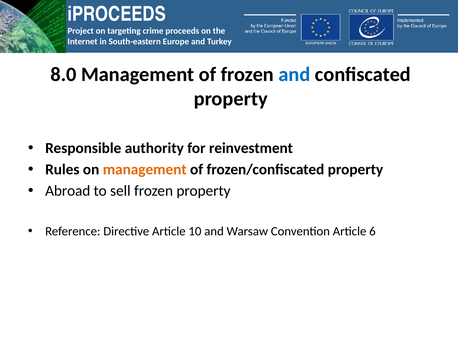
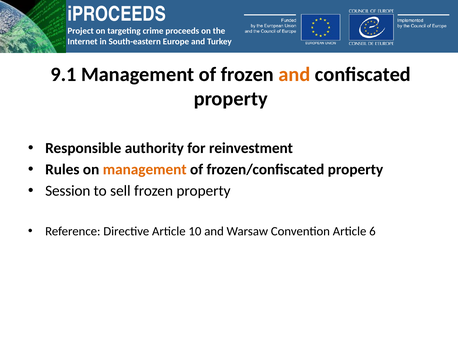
8.0: 8.0 -> 9.1
and at (294, 74) colour: blue -> orange
Abroad: Abroad -> Session
